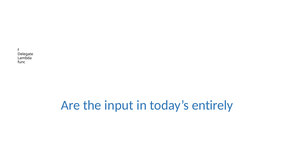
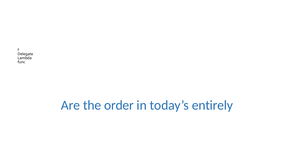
input: input -> order
